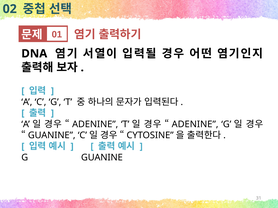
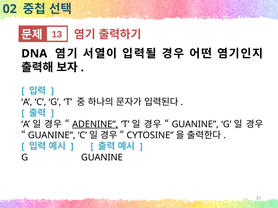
01: 01 -> 13
ADENINE at (95, 124) underline: none -> present
ADENINE at (195, 124): ADENINE -> GUANINE
